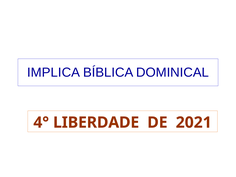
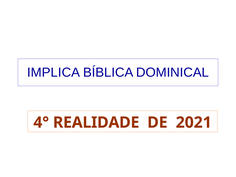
LIBERDADE: LIBERDADE -> REALIDADE
